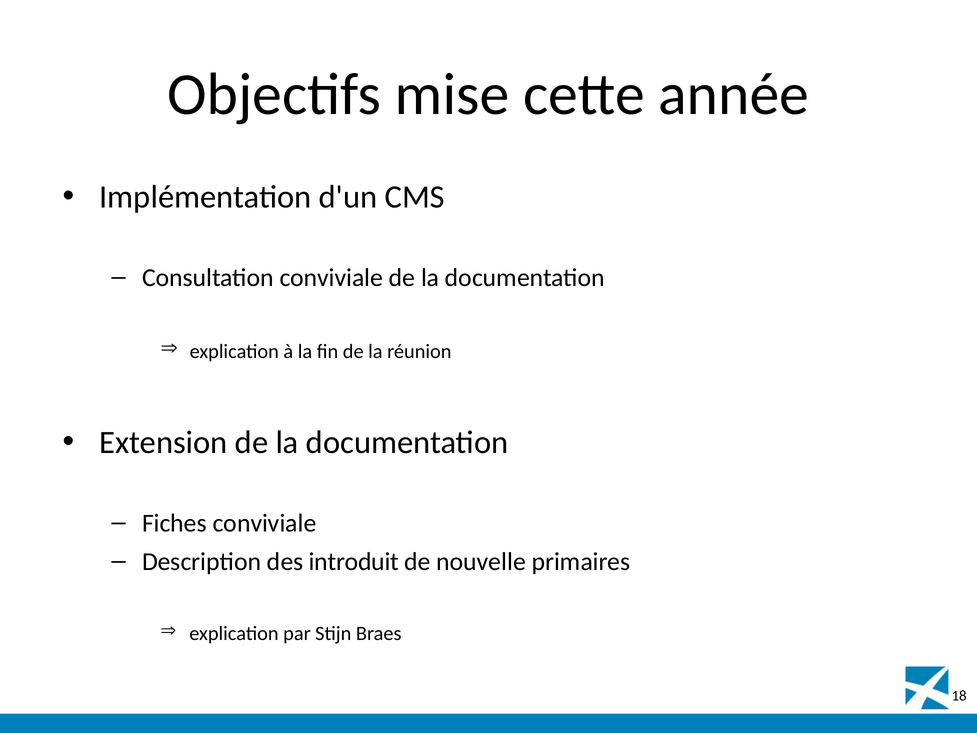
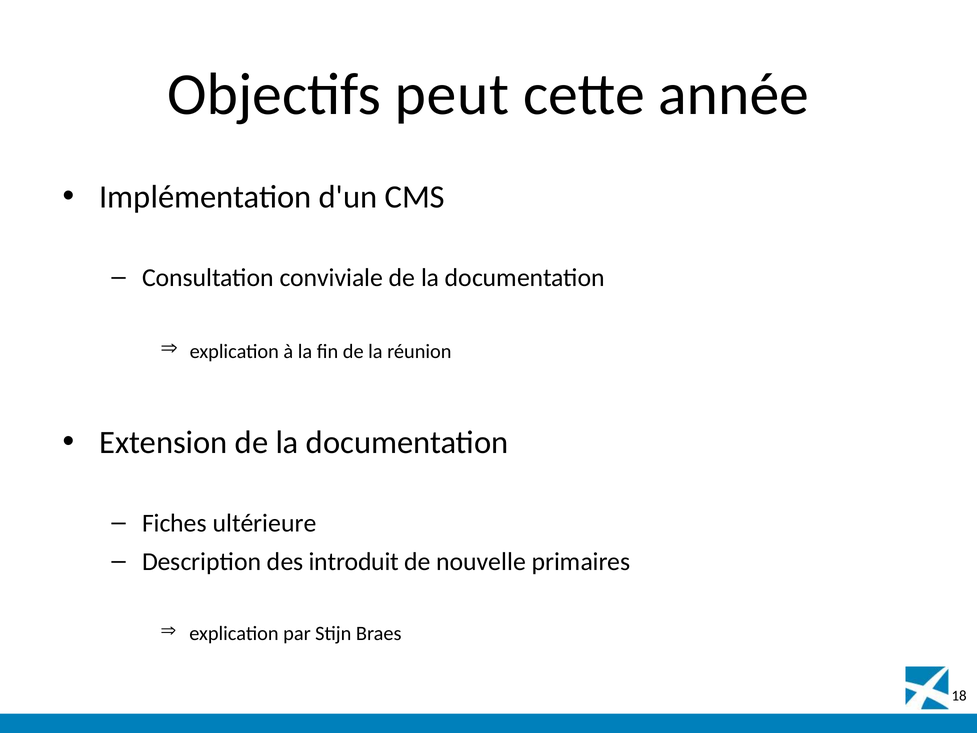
mise: mise -> peut
Fiches conviviale: conviviale -> ultérieure
